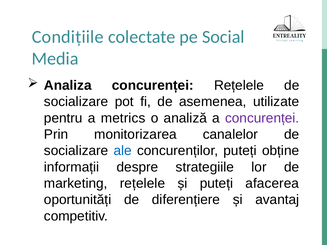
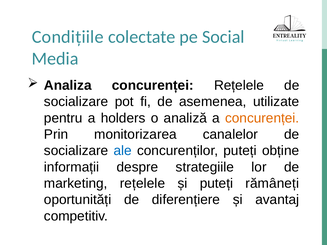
metrics: metrics -> holders
concurenței at (262, 118) colour: purple -> orange
afacerea: afacerea -> rămâneți
